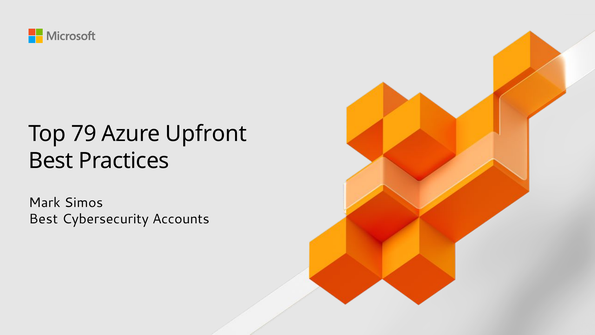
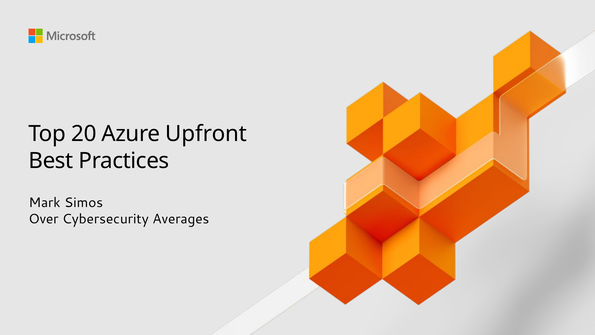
79: 79 -> 20
Best at (43, 219): Best -> Over
Accounts: Accounts -> Averages
